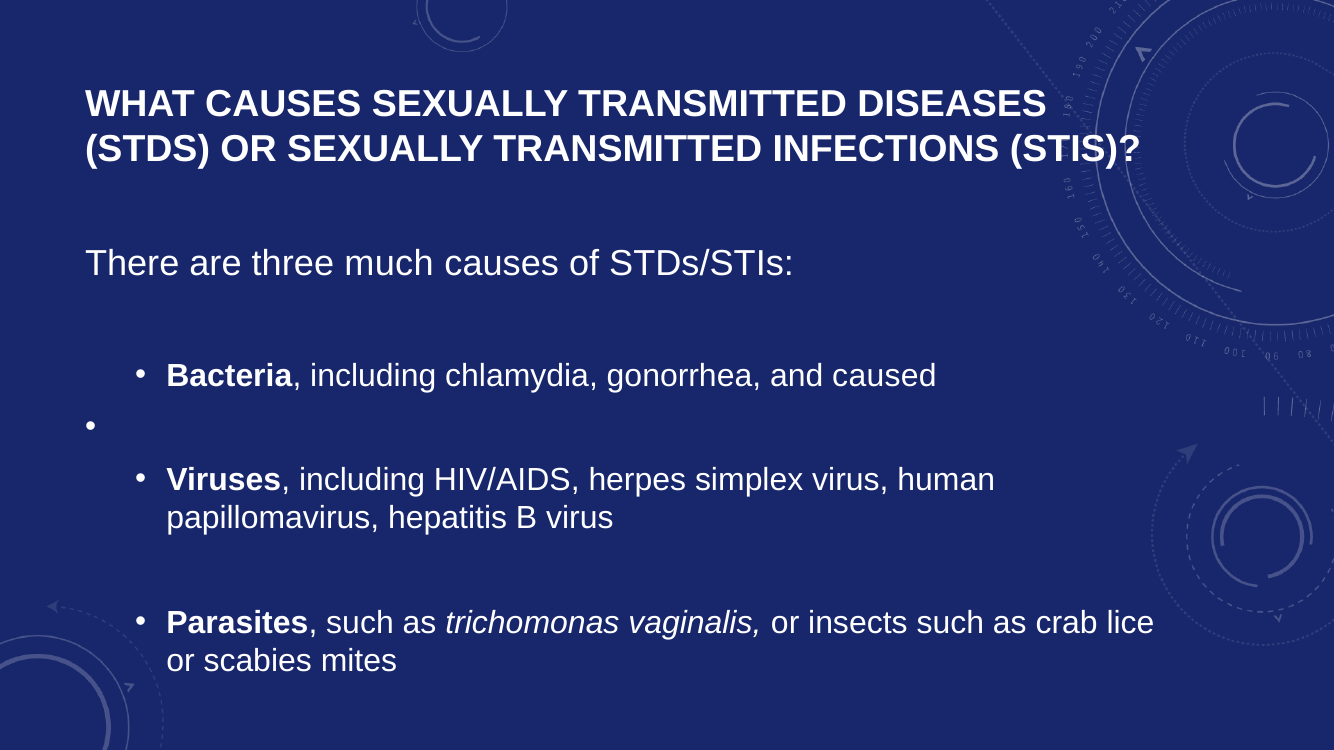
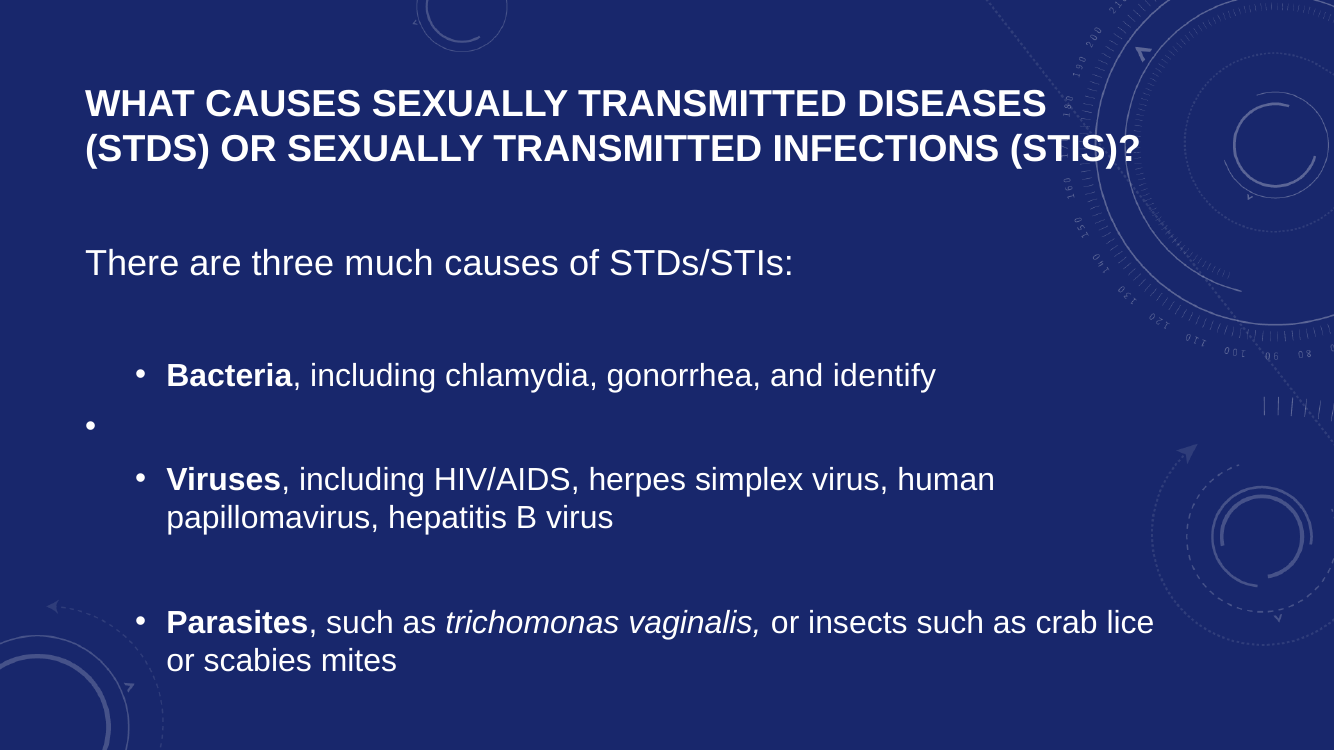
caused: caused -> identify
